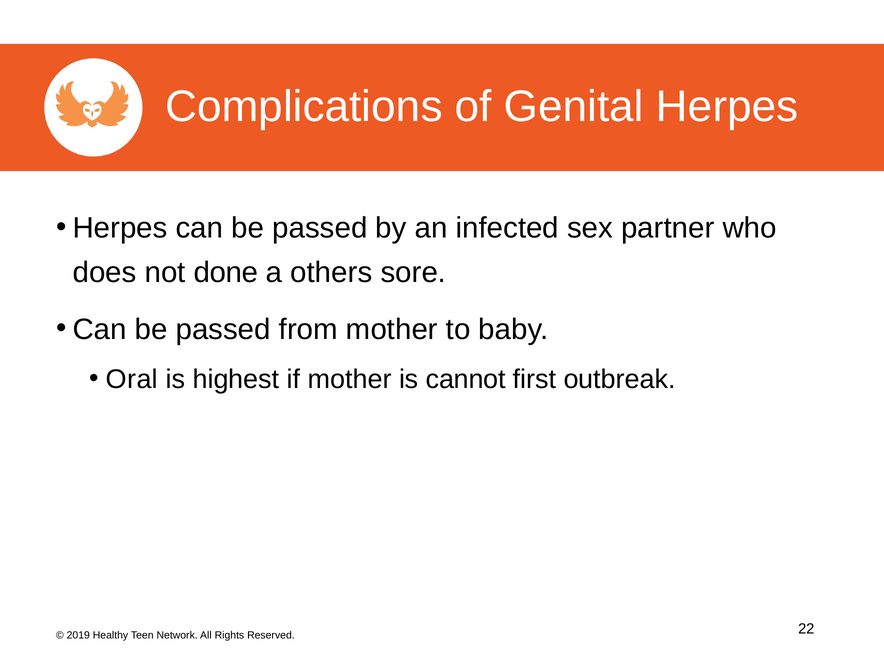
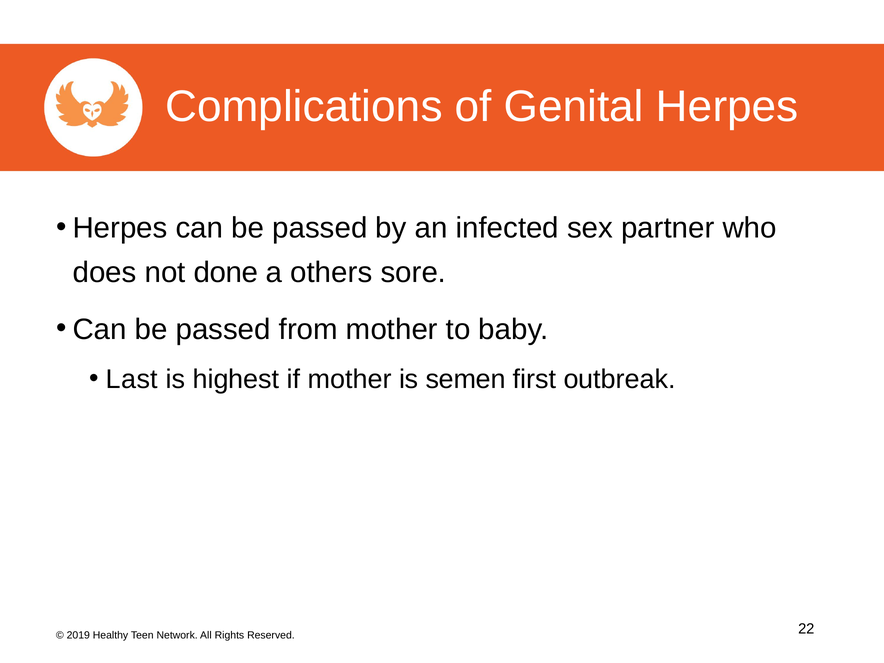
Oral: Oral -> Last
cannot: cannot -> semen
